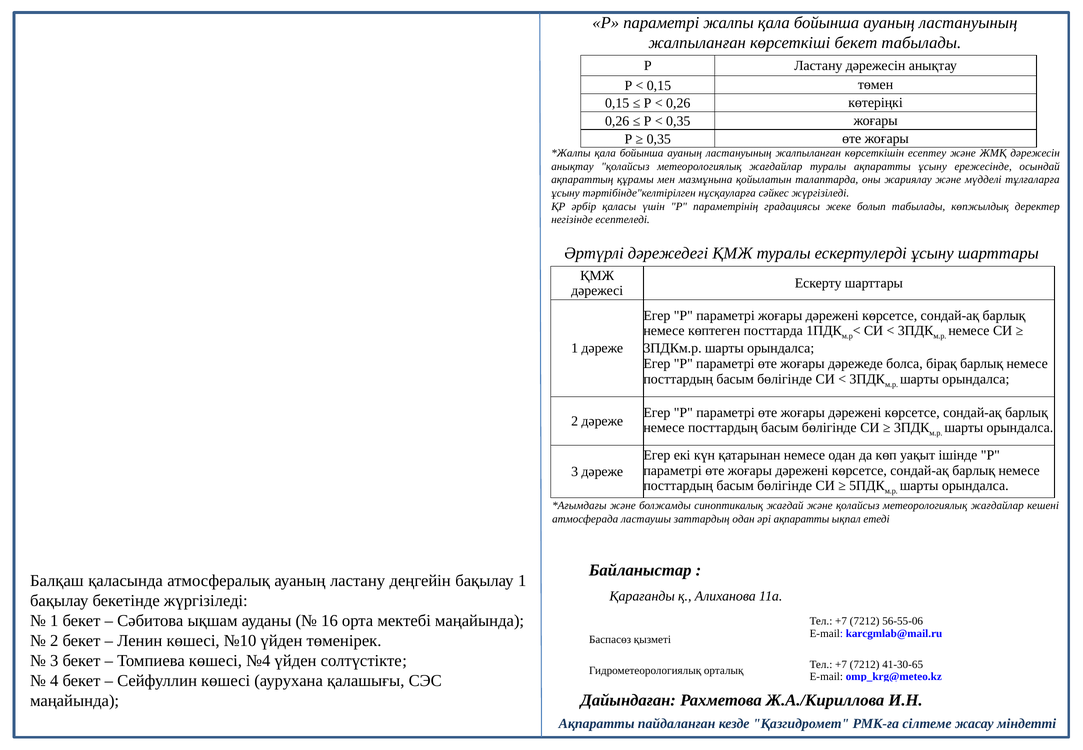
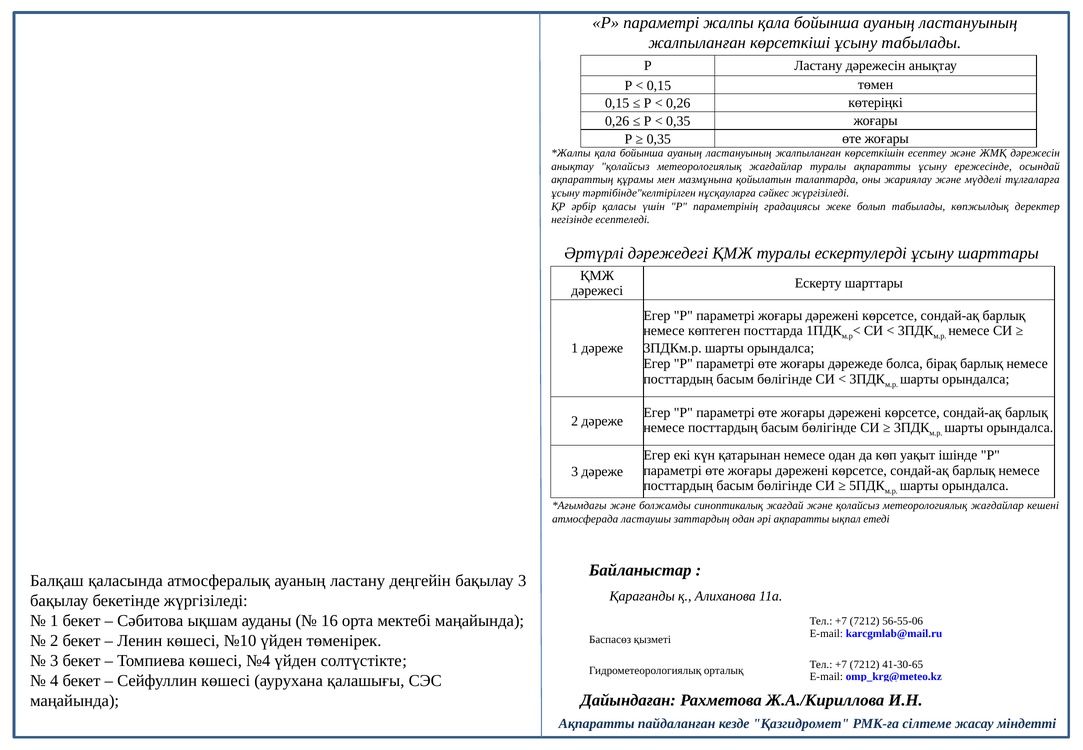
көрсеткіші бекет: бекет -> ұсыну
бақылау 1: 1 -> 3
